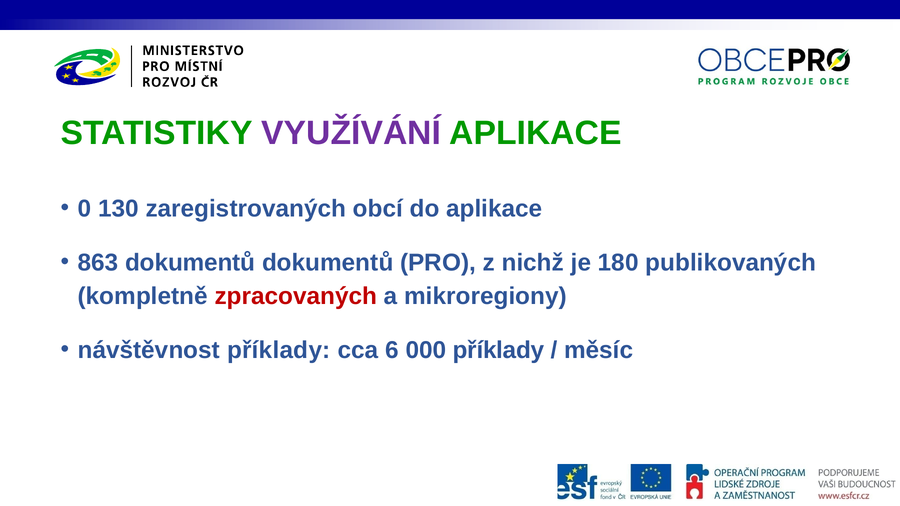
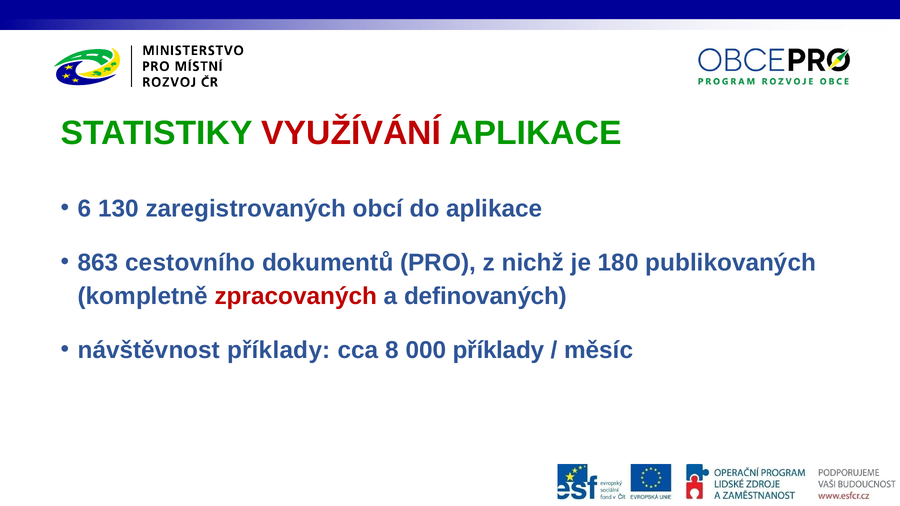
VYUŽÍVÁNÍ colour: purple -> red
0: 0 -> 6
863 dokumentů: dokumentů -> cestovního
mikroregiony: mikroregiony -> definovaných
6: 6 -> 8
